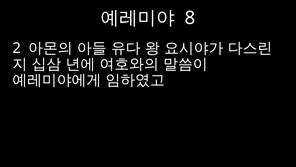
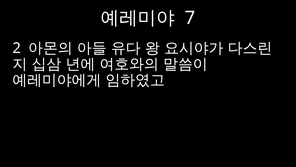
8: 8 -> 7
